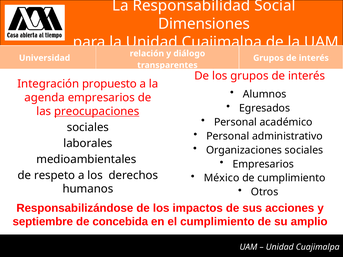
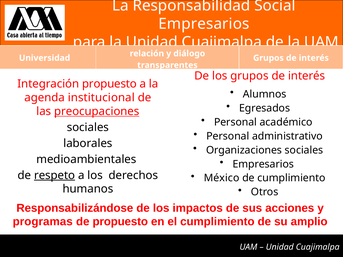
Dimensiones at (204, 24): Dimensiones -> Empresarios
agenda empresarios: empresarios -> institucional
respeto underline: none -> present
septiembre: septiembre -> programas
de concebida: concebida -> propuesto
